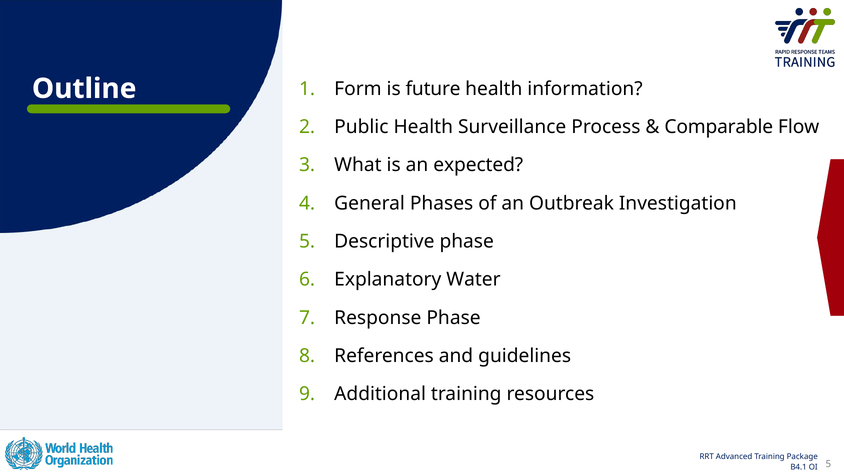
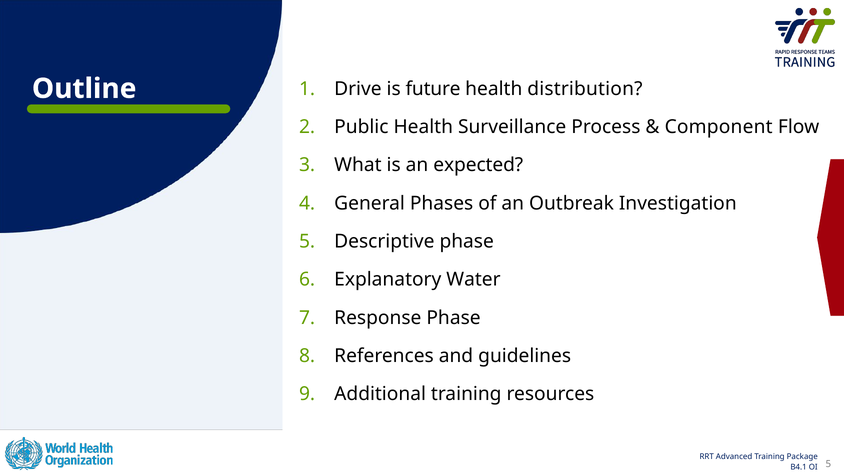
Form: Form -> Drive
information: information -> distribution
Comparable: Comparable -> Component
